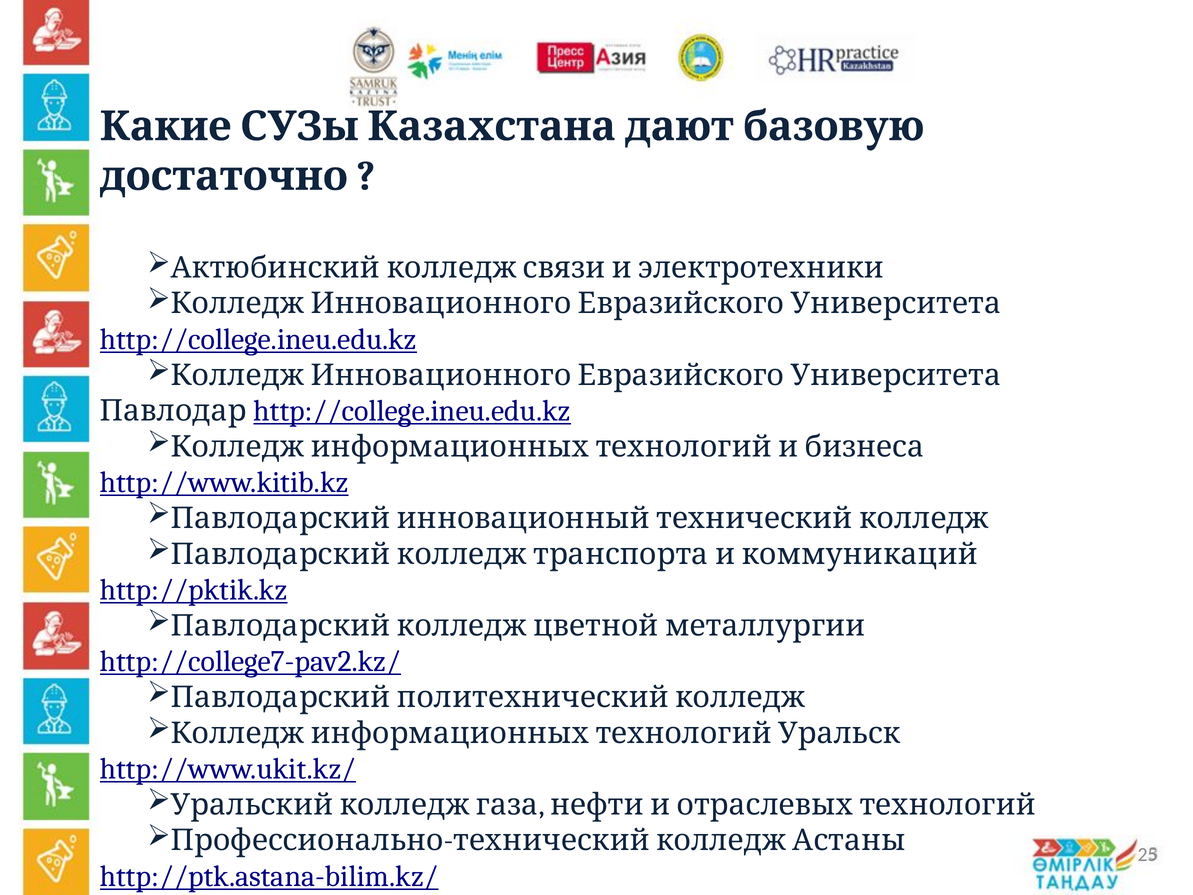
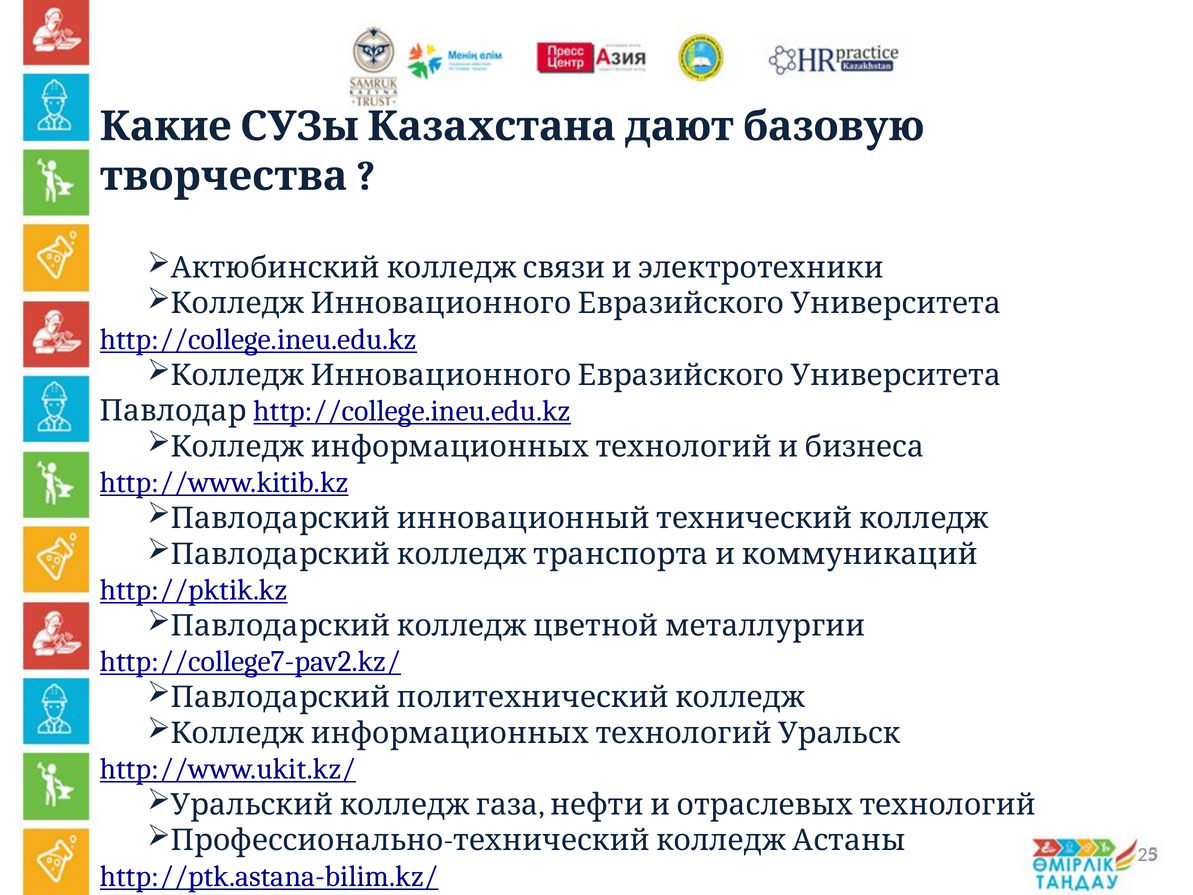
достаточно: достаточно -> творчества
